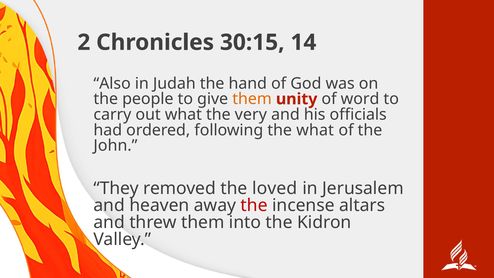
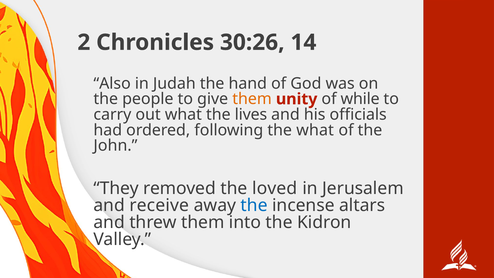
30:15: 30:15 -> 30:26
word: word -> while
very: very -> lives
heaven: heaven -> receive
the at (254, 205) colour: red -> blue
